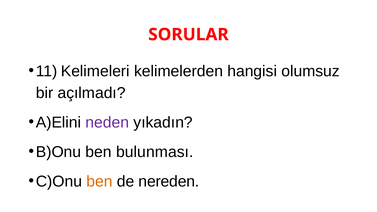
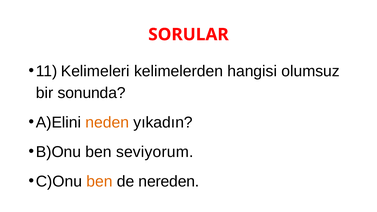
açılmadı: açılmadı -> sonunda
neden colour: purple -> orange
bulunması: bulunması -> seviyorum
